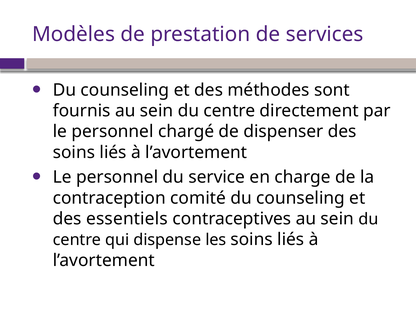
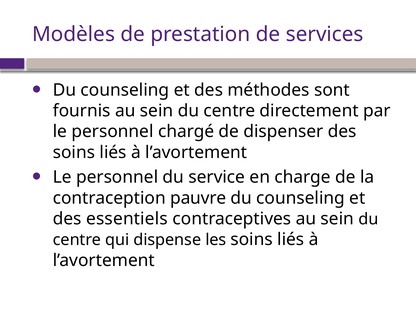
comité: comité -> pauvre
